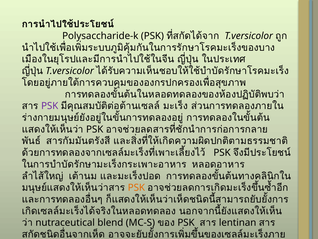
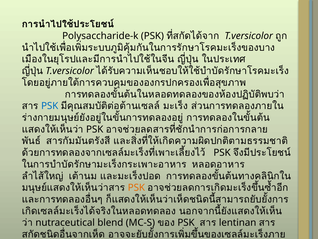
PSK at (50, 106) colour: purple -> blue
